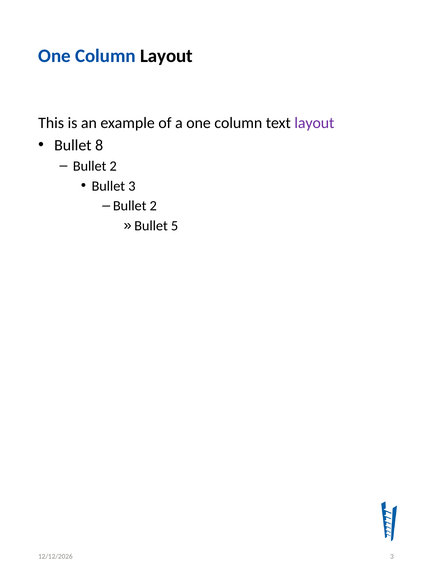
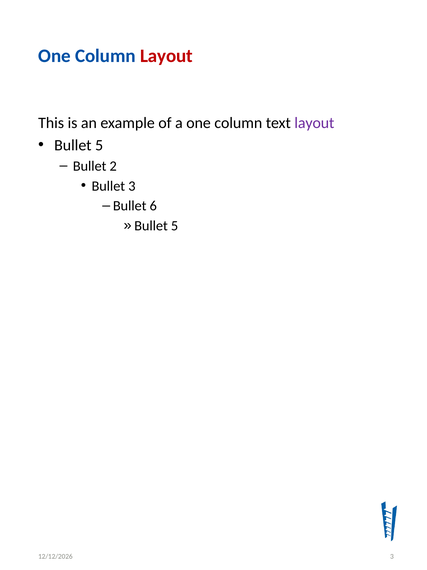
Layout at (166, 56) colour: black -> red
Bullet 8: 8 -> 5
2 at (153, 206): 2 -> 6
